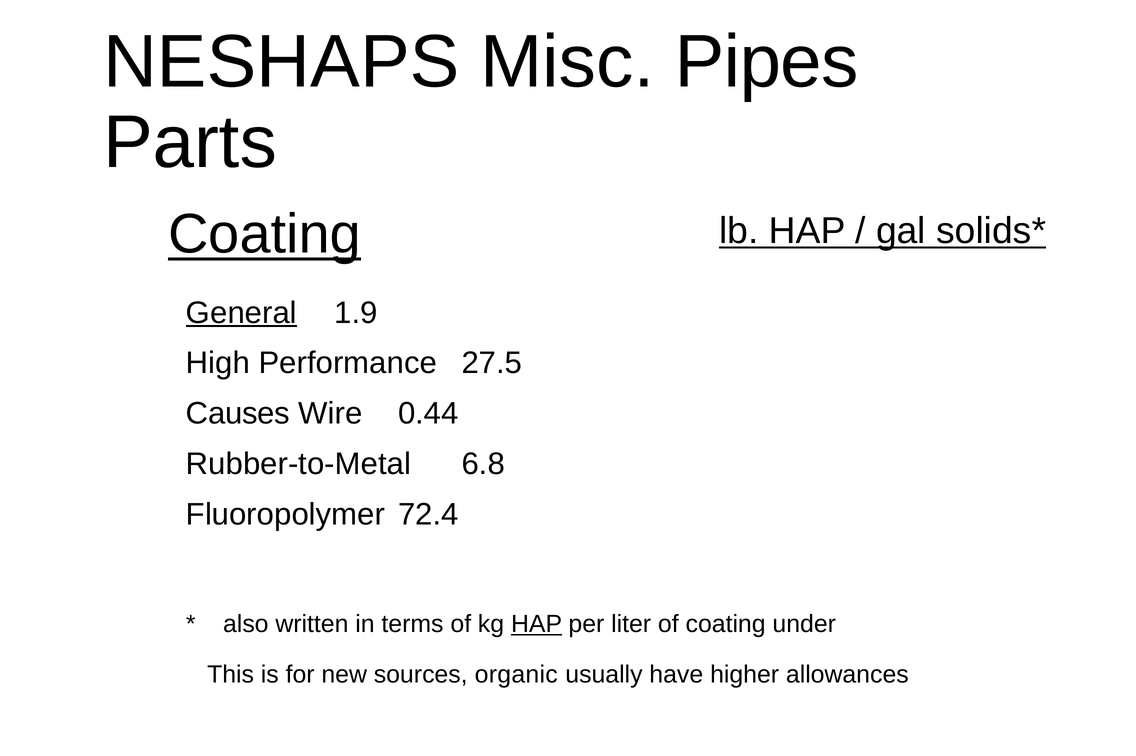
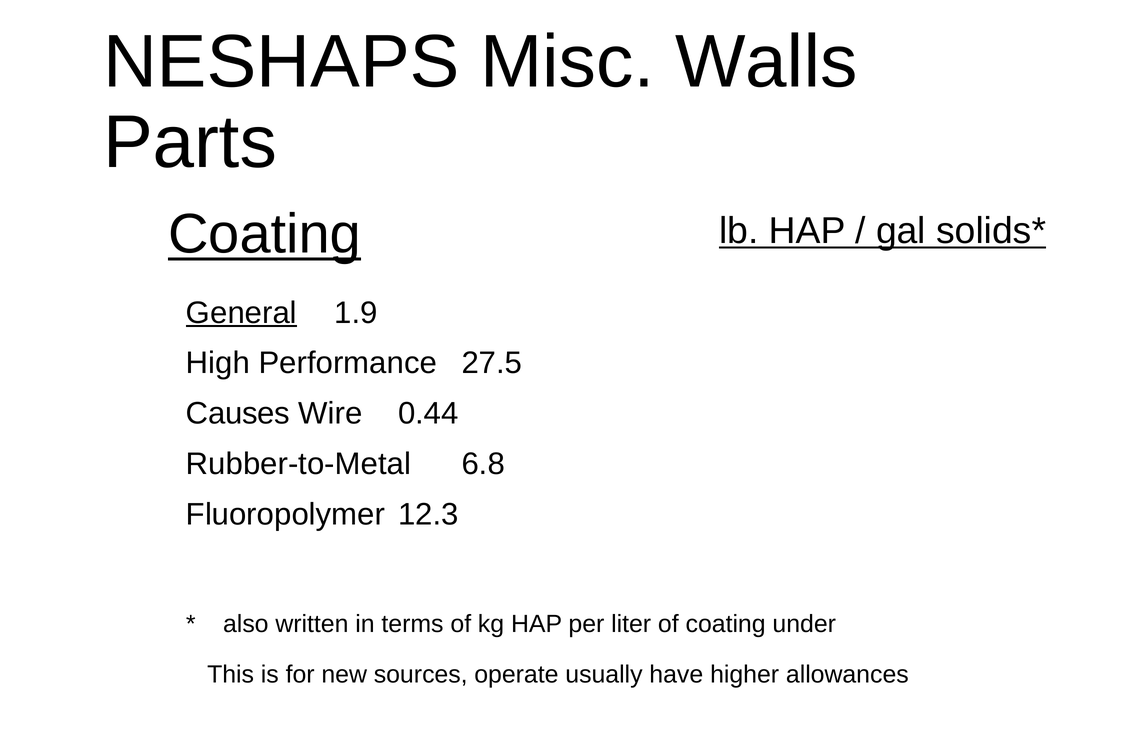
Pipes: Pipes -> Walls
72.4: 72.4 -> 12.3
HAP at (537, 624) underline: present -> none
organic: organic -> operate
